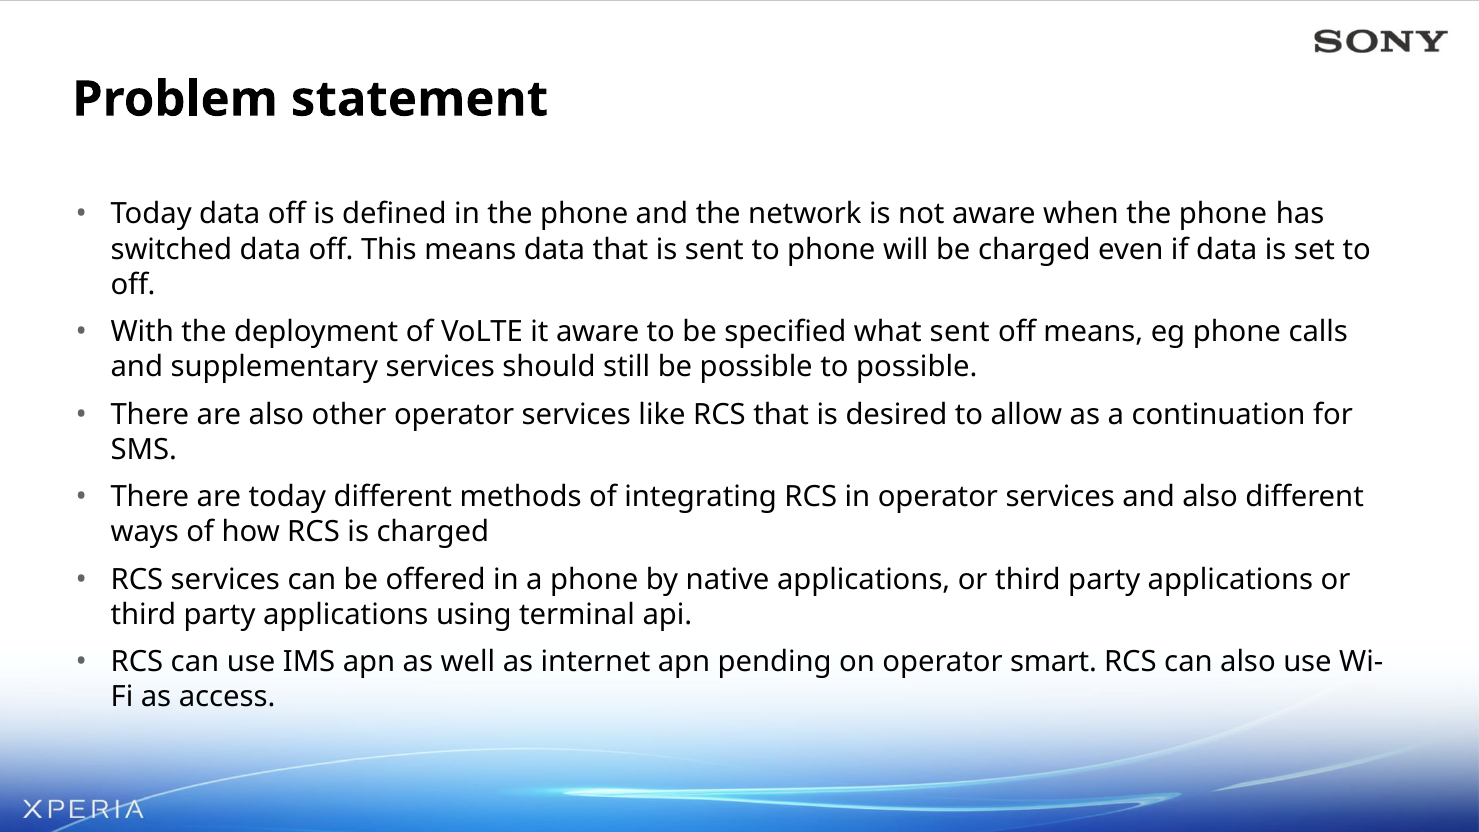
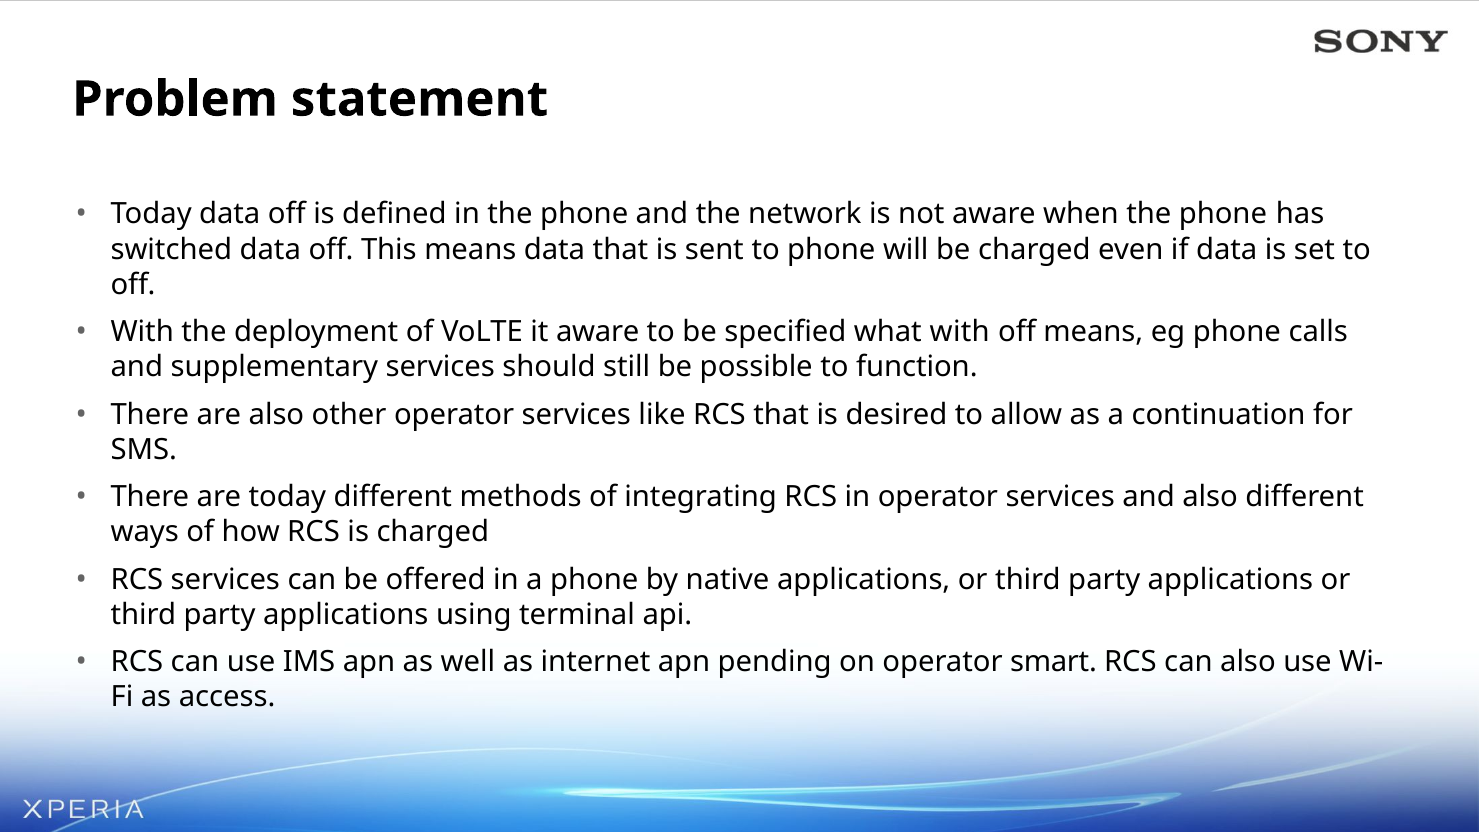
what sent: sent -> with
to possible: possible -> function
